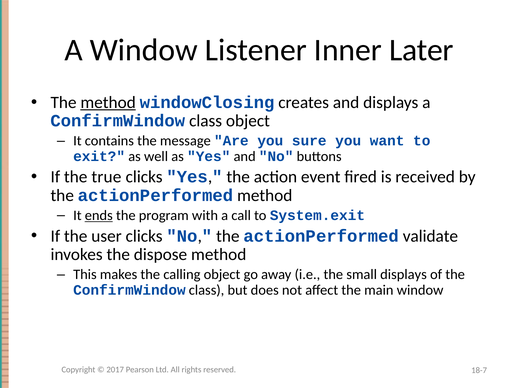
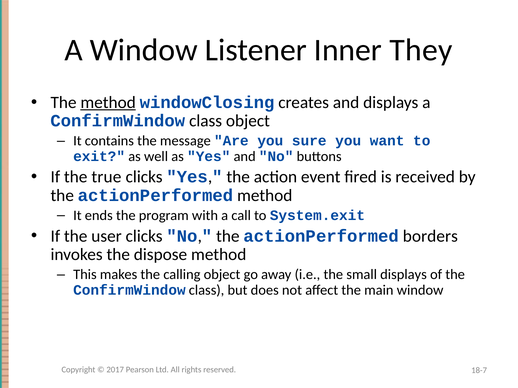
Later: Later -> They
ends underline: present -> none
validate: validate -> borders
